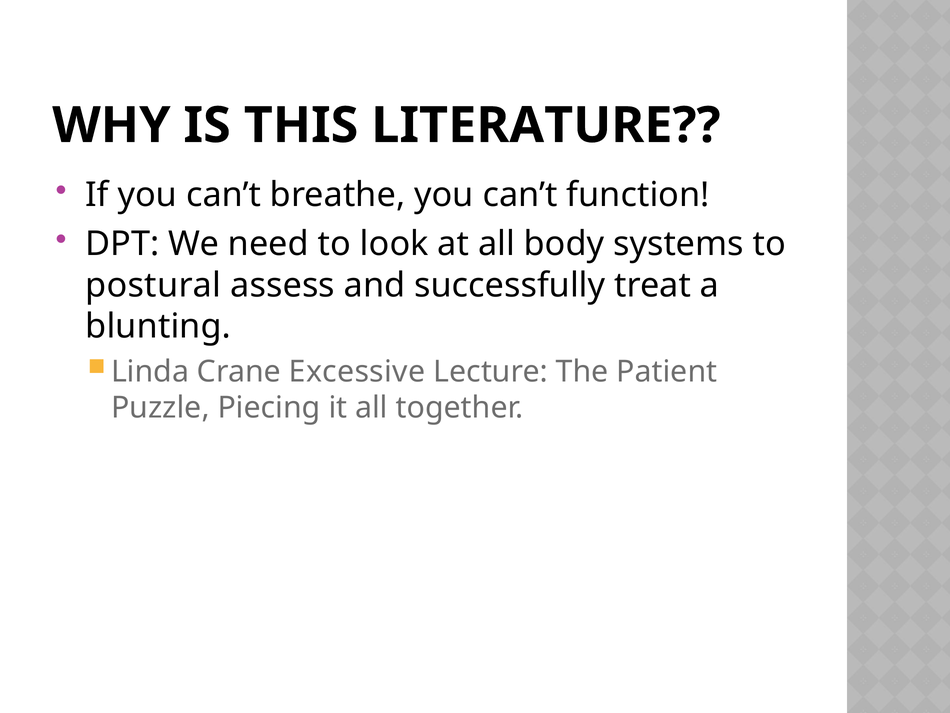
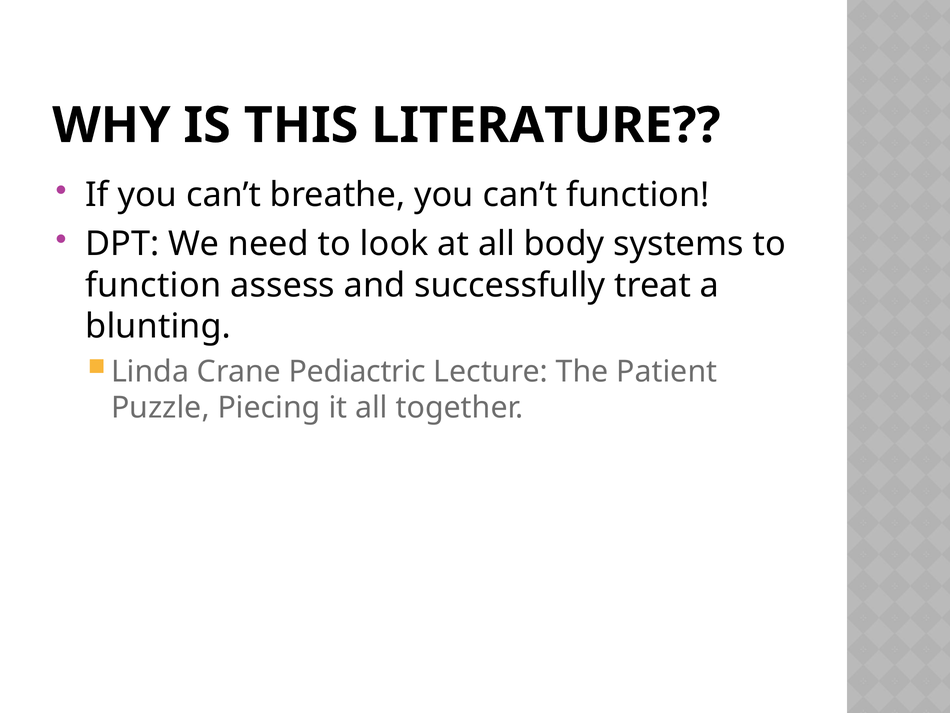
postural at (153, 285): postural -> function
Excessive: Excessive -> Pediactric
